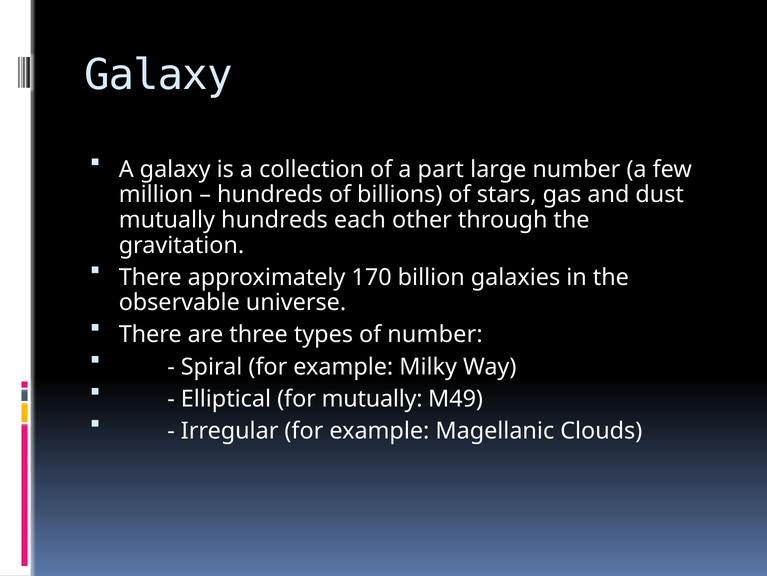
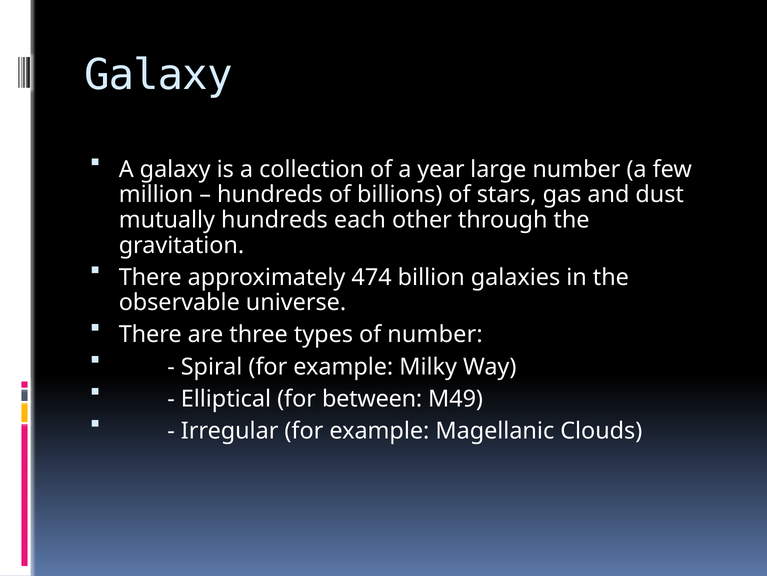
part: part -> year
170: 170 -> 474
for mutually: mutually -> between
